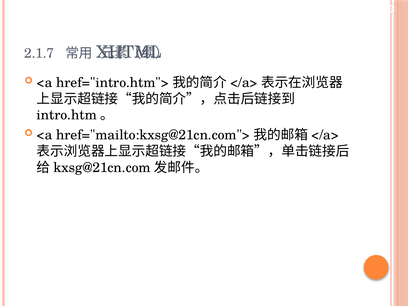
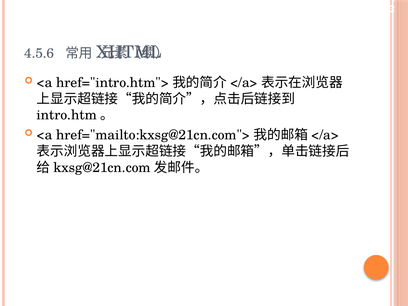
2.1.7: 2.1.7 -> 4.5.6
